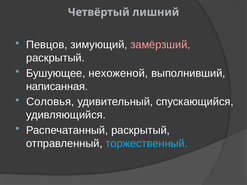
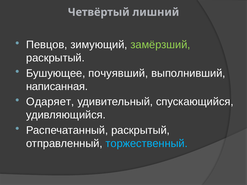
замёрзший colour: pink -> light green
нехоженой: нехоженой -> почуявший
Соловья: Соловья -> Одаряет
